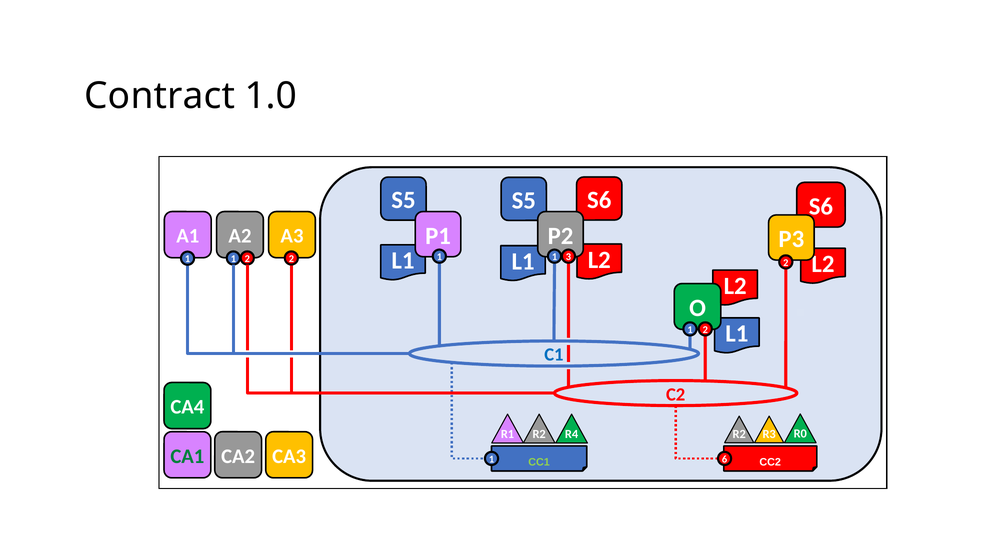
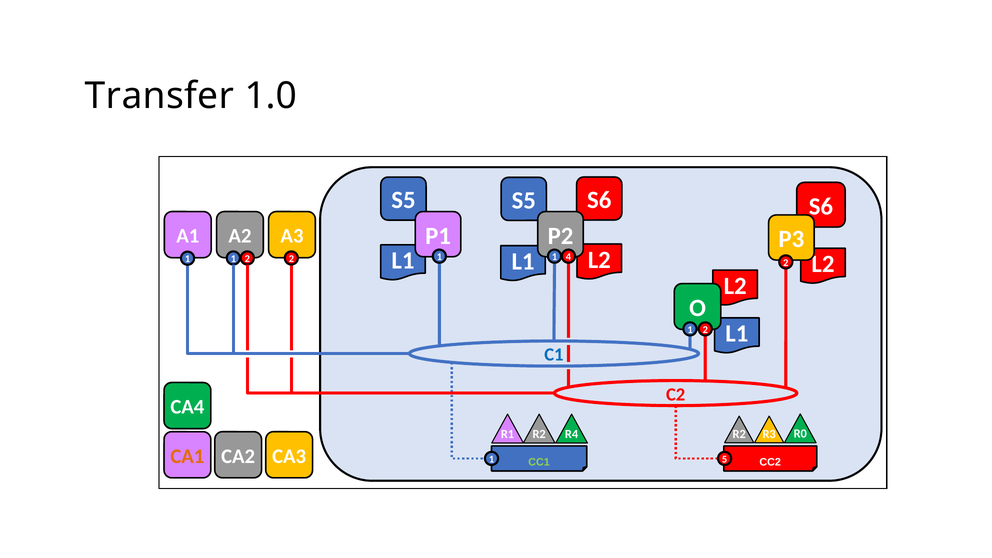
Contract: Contract -> Transfer
3: 3 -> 4
CA1 colour: green -> orange
6: 6 -> 5
